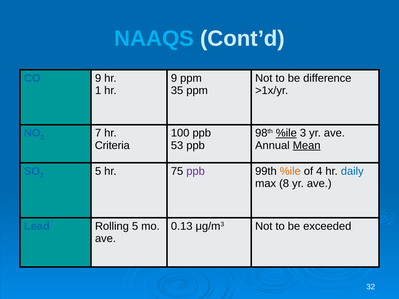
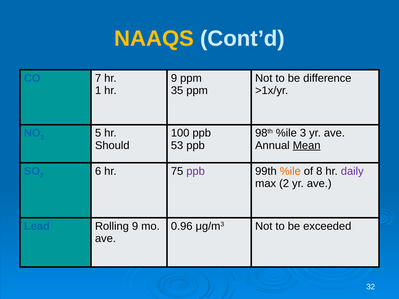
NAAQS colour: light blue -> yellow
CO 9: 9 -> 7
7: 7 -> 5
%ile at (286, 133) underline: present -> none
Criteria: Criteria -> Should
5 at (98, 171): 5 -> 6
4: 4 -> 8
daily colour: blue -> purple
max 8: 8 -> 2
Rolling 5: 5 -> 9
0.13: 0.13 -> 0.96
